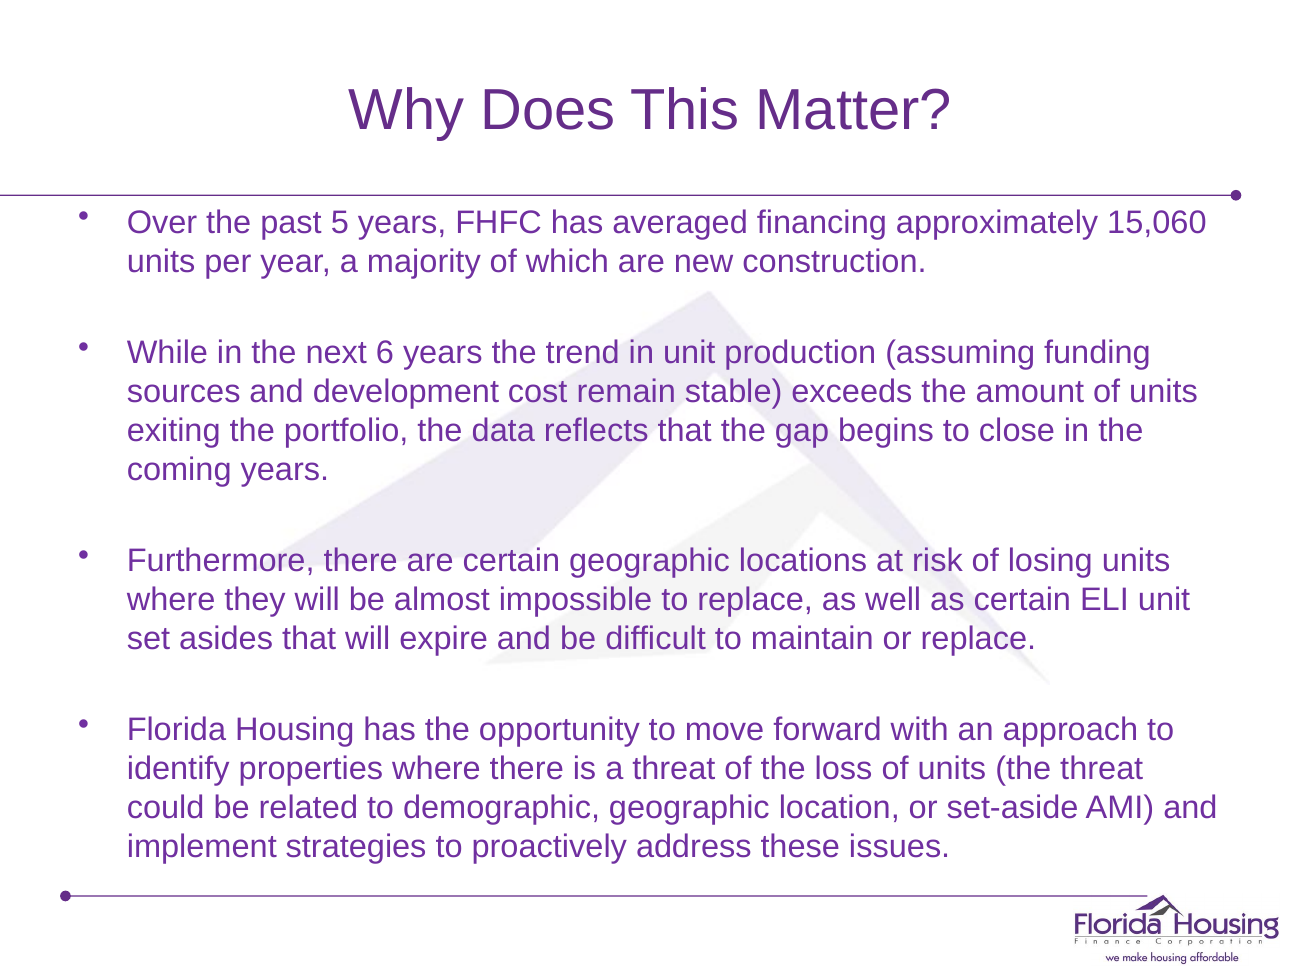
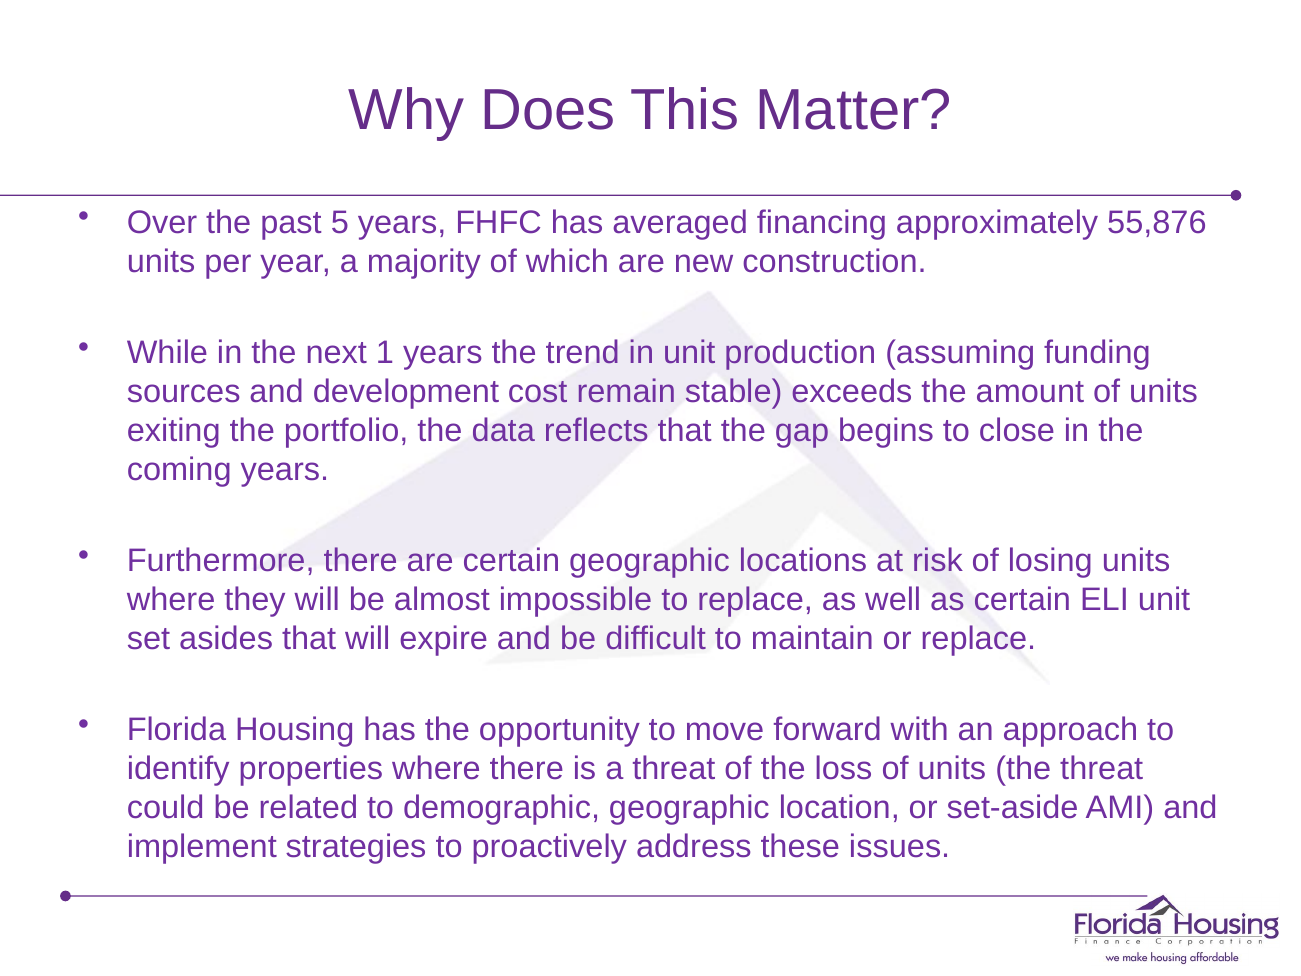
15,060: 15,060 -> 55,876
6: 6 -> 1
